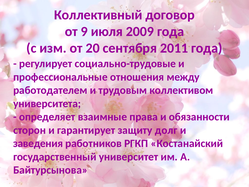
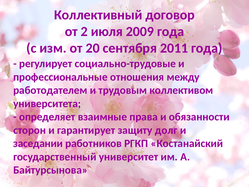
9: 9 -> 2
заведения: заведения -> заседании
